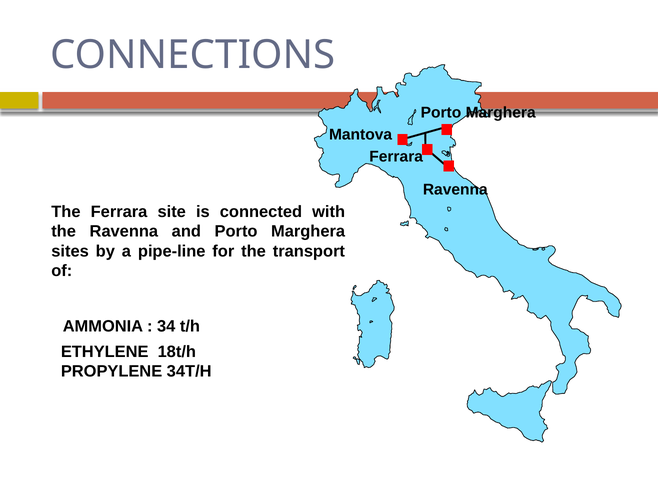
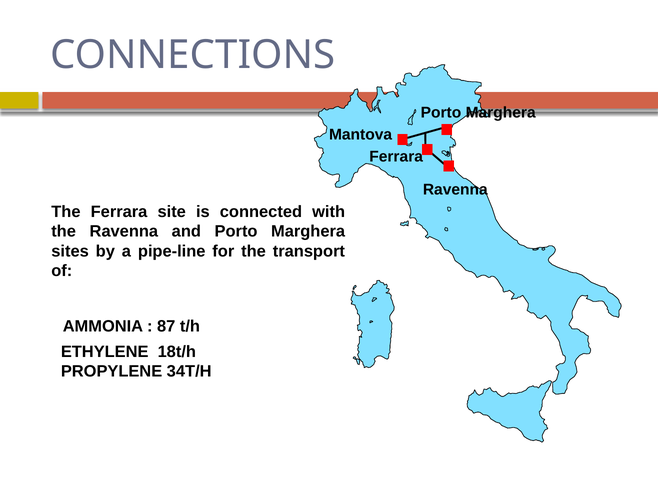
34: 34 -> 87
